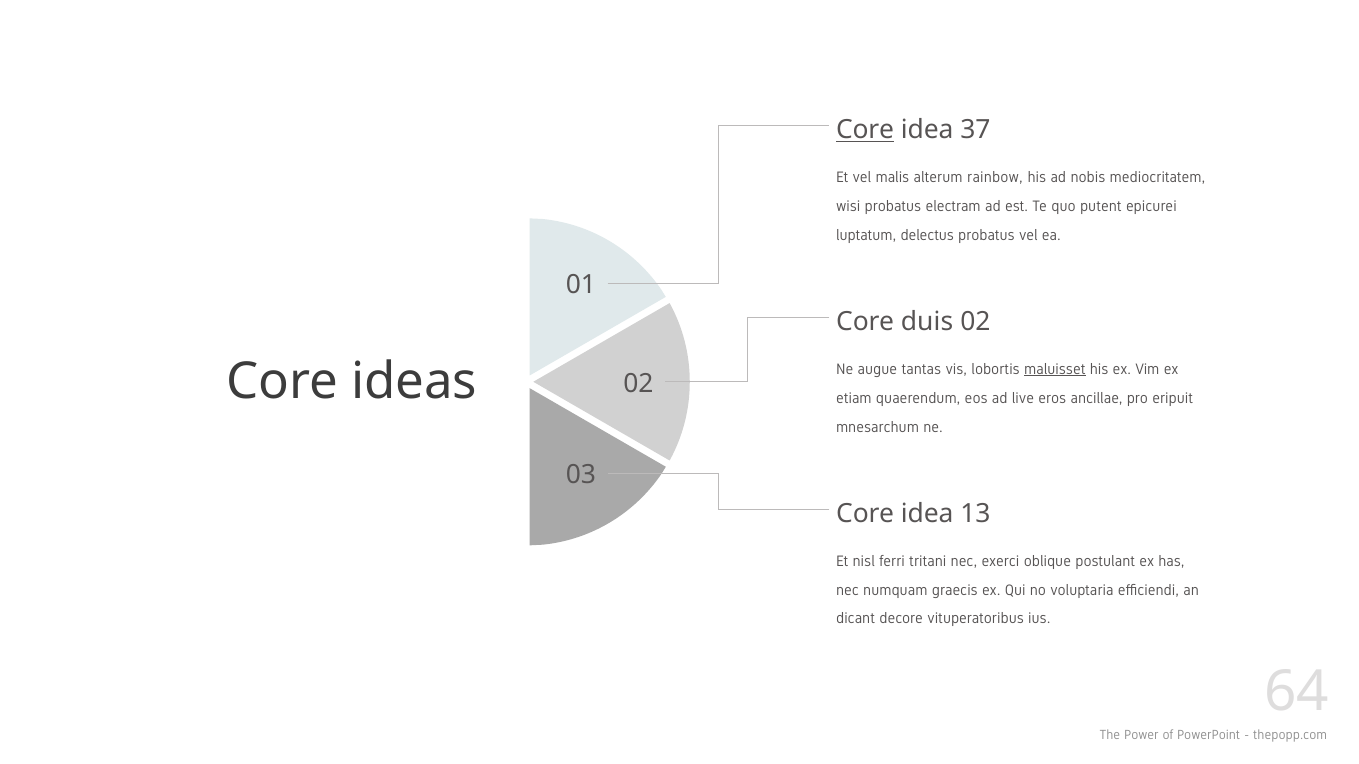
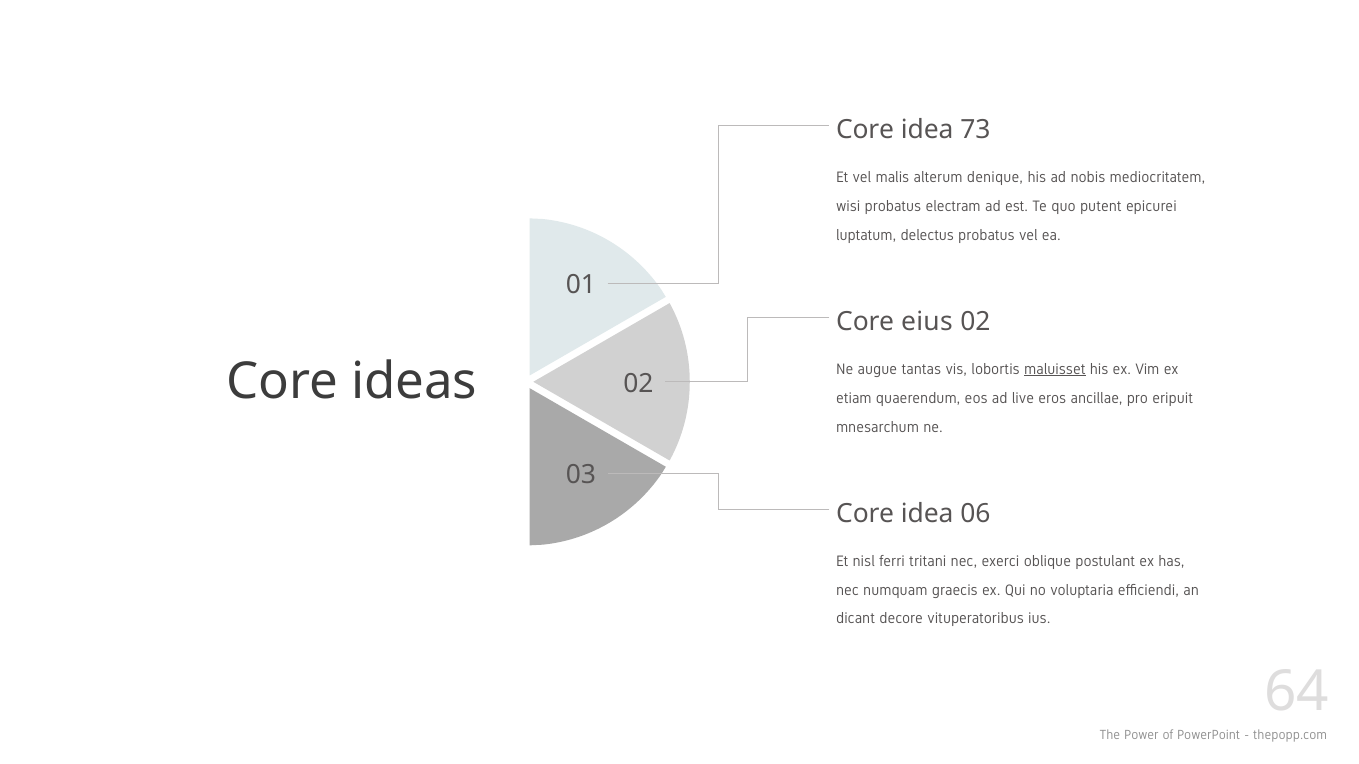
Core at (865, 130) underline: present -> none
37: 37 -> 73
rainbow: rainbow -> denique
duis: duis -> eius
13: 13 -> 06
